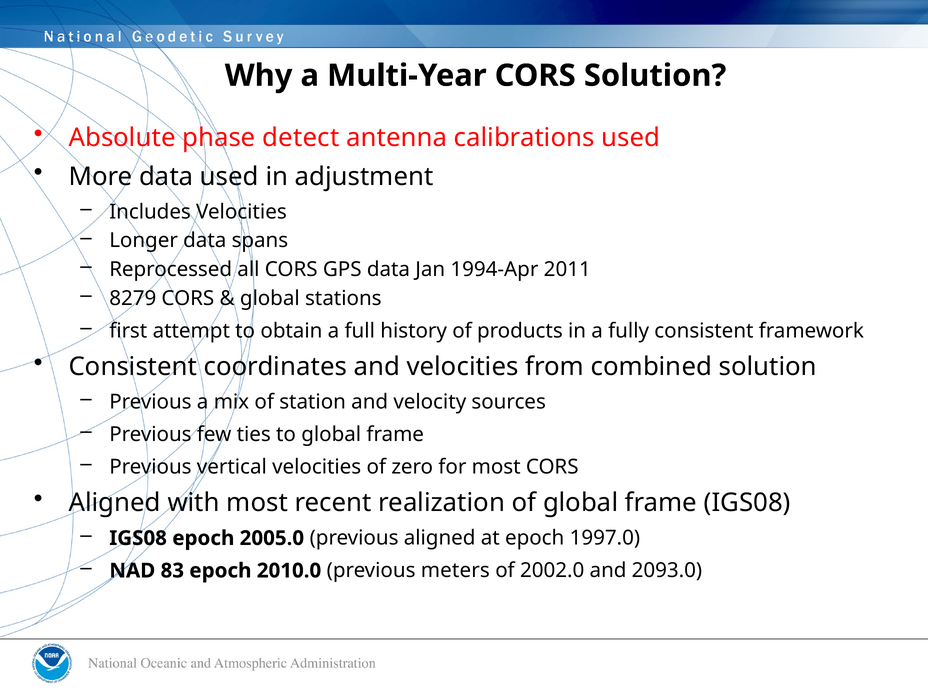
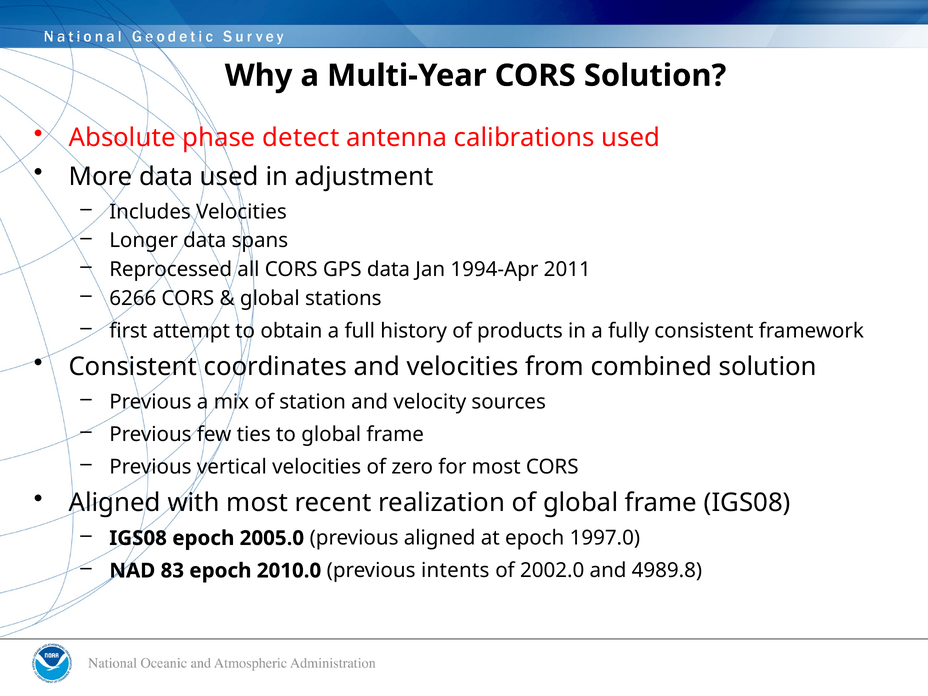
8279: 8279 -> 6266
meters: meters -> intents
2093.0: 2093.0 -> 4989.8
